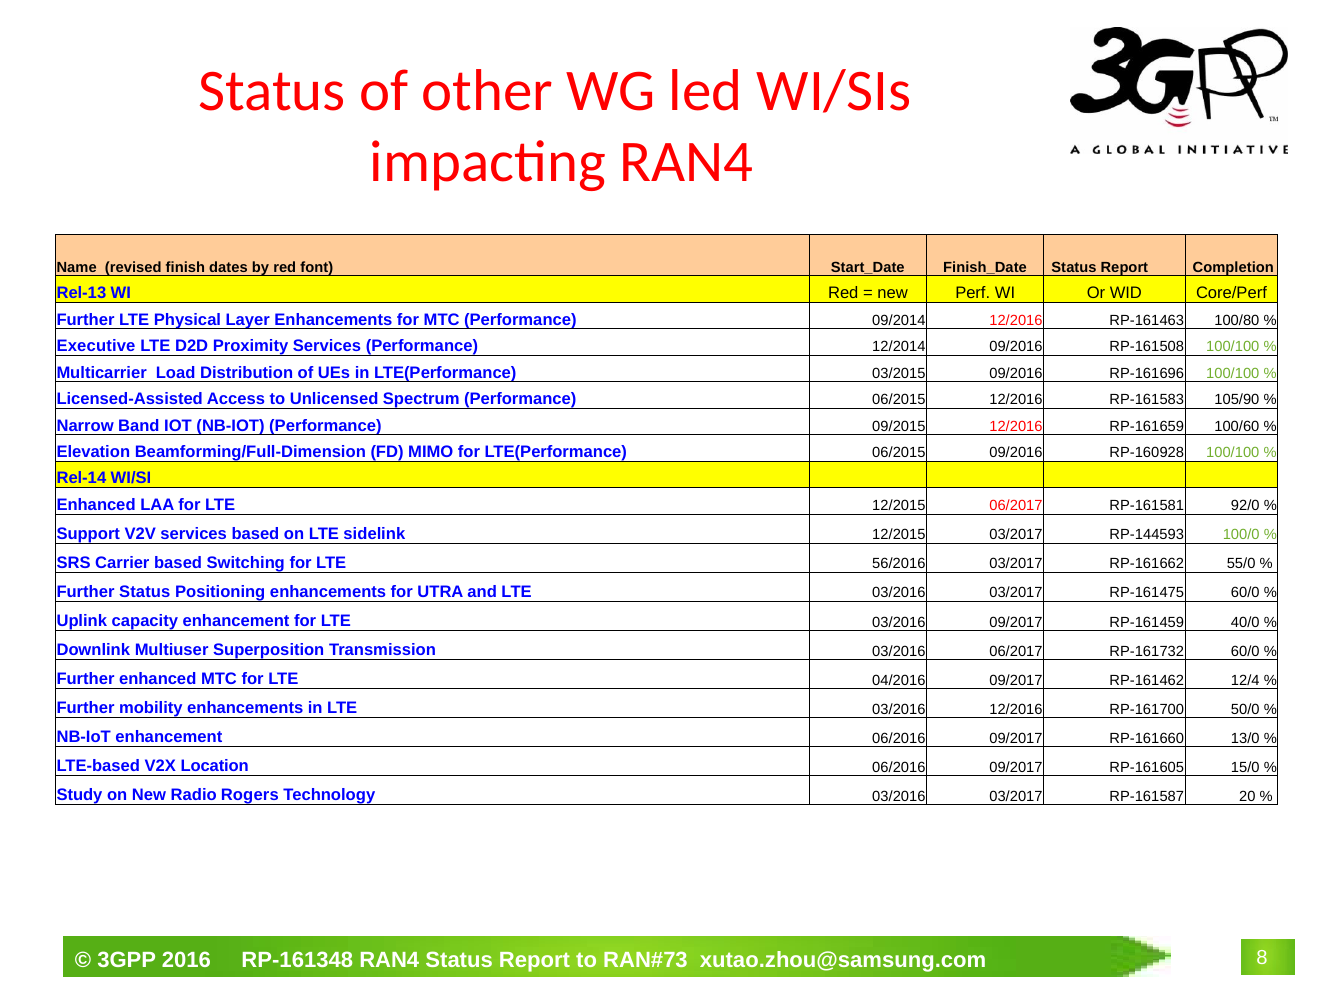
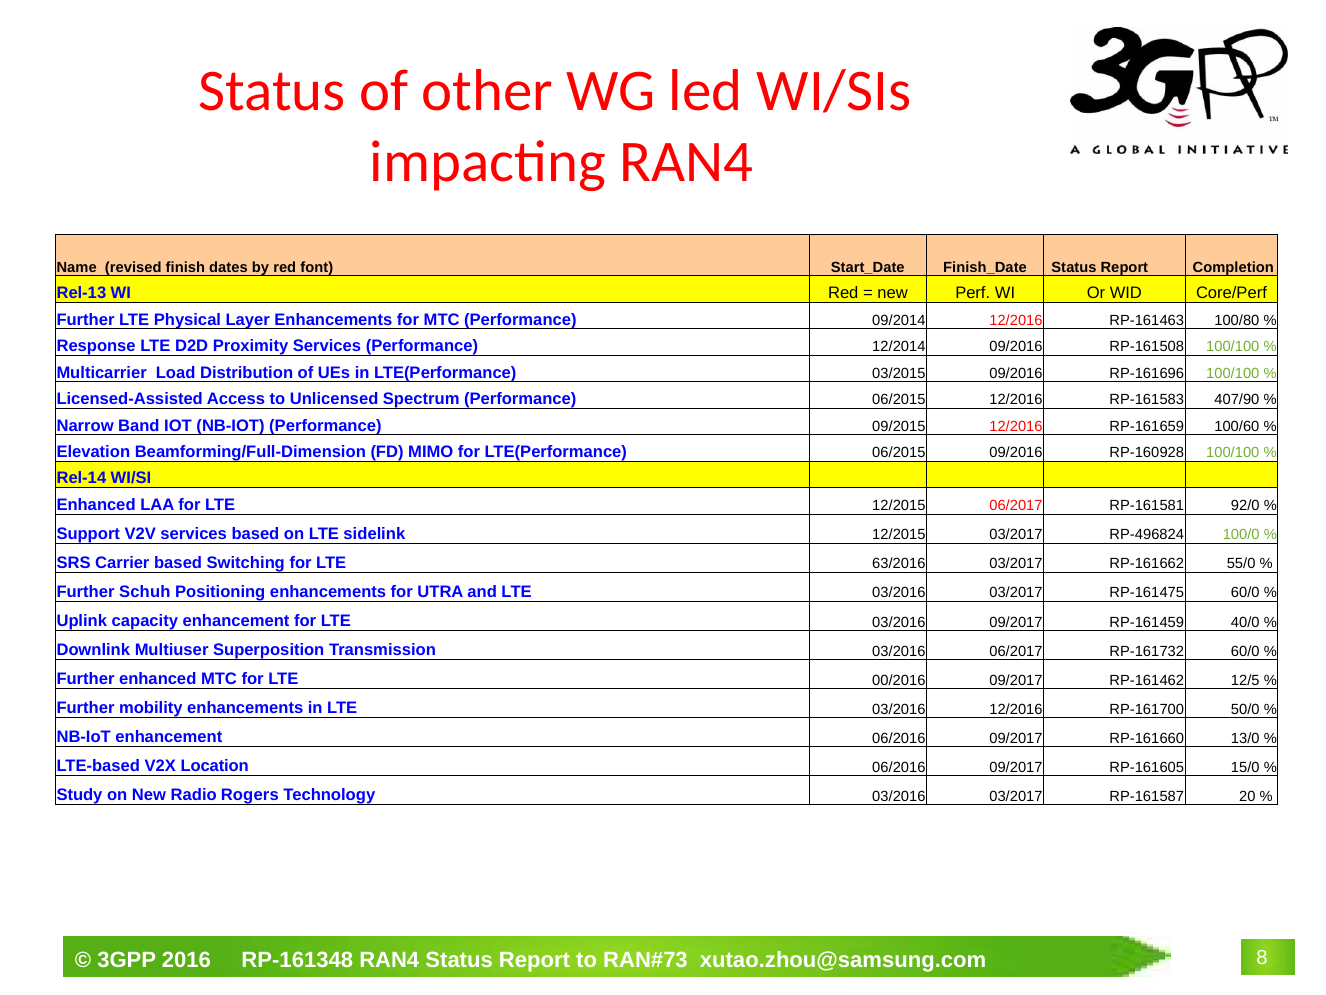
Executive: Executive -> Response
105/90: 105/90 -> 407/90
RP-144593: RP-144593 -> RP-496824
56/2016: 56/2016 -> 63/2016
Further Status: Status -> Schuh
04/2016: 04/2016 -> 00/2016
12/4: 12/4 -> 12/5
